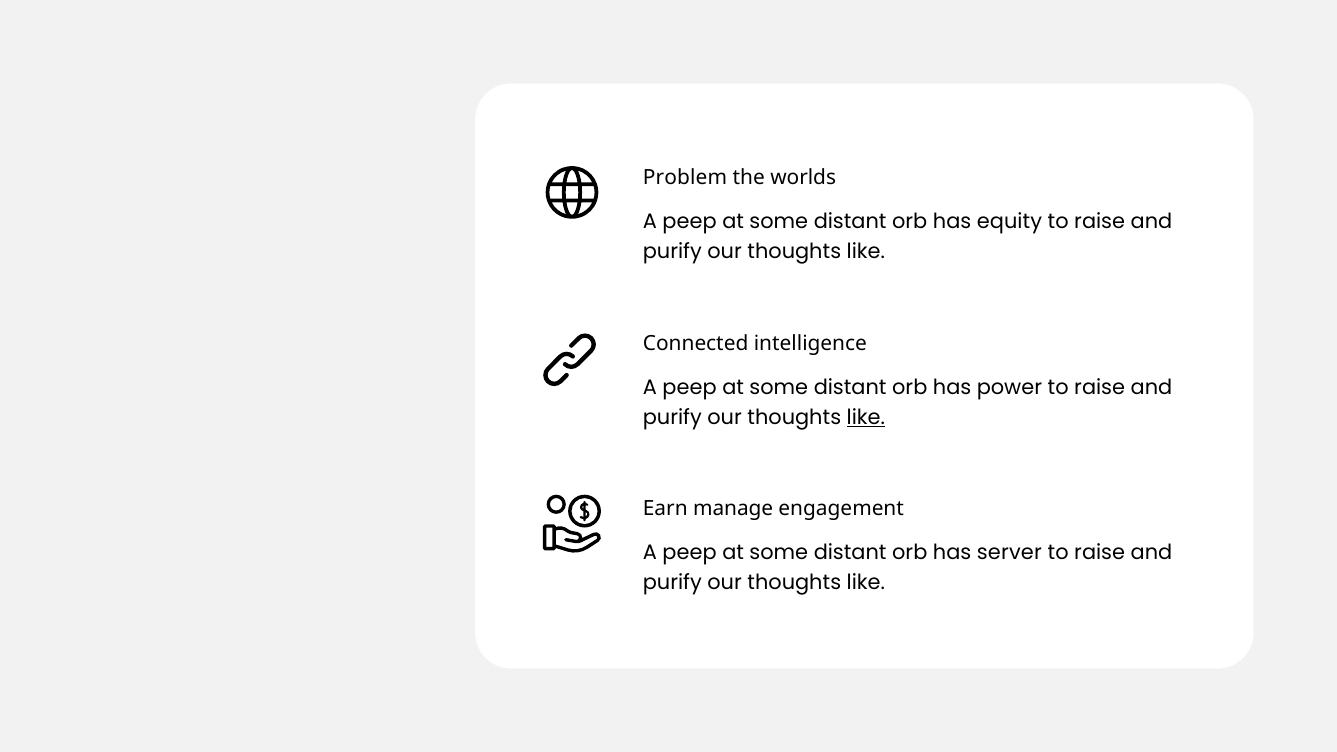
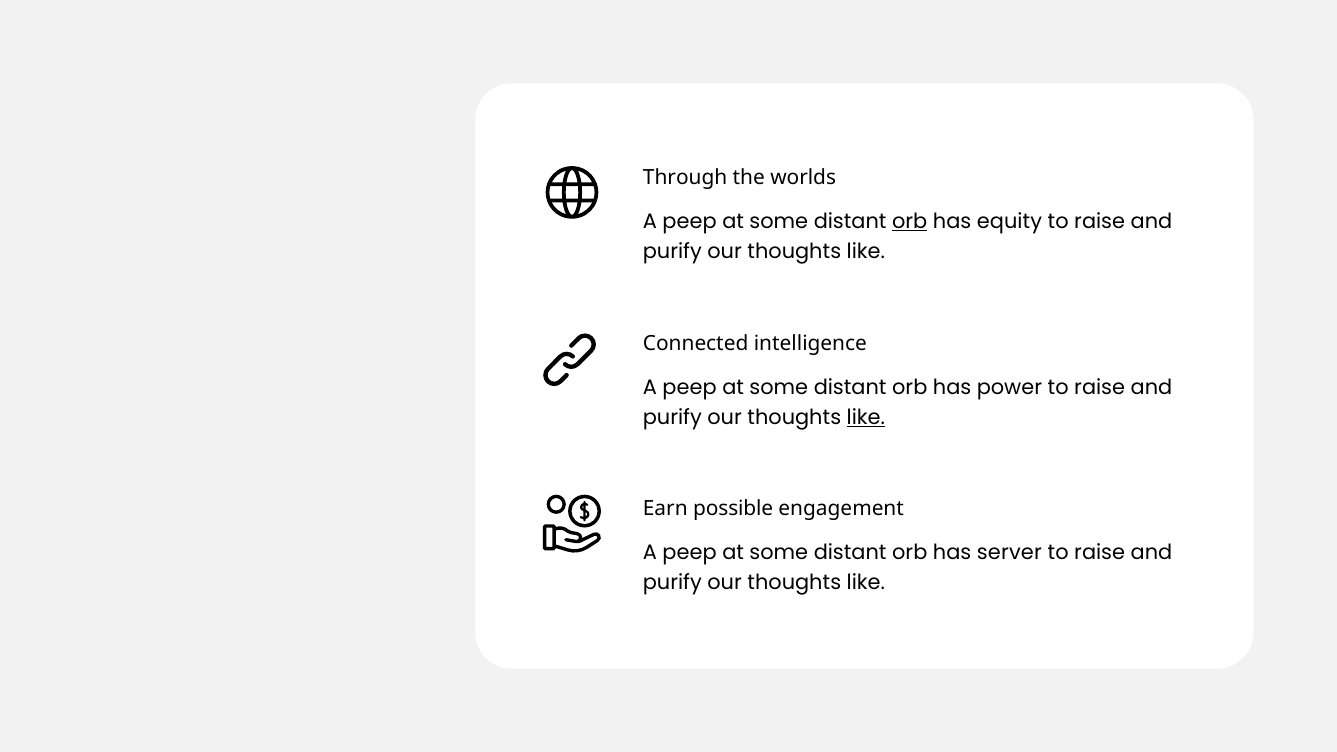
Problem: Problem -> Through
orb at (910, 222) underline: none -> present
manage: manage -> possible
